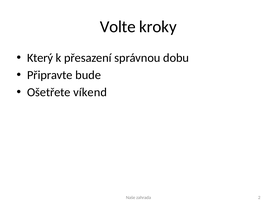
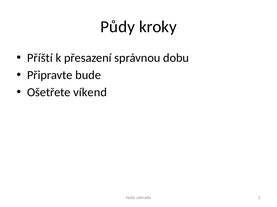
Volte: Volte -> Půdy
Který: Který -> Příští
